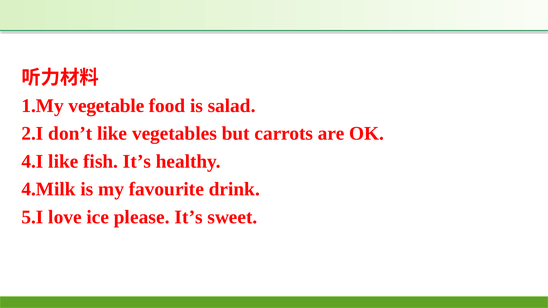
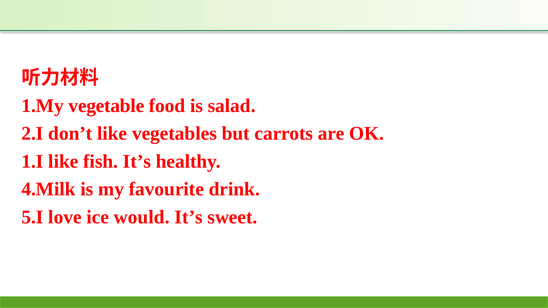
4.I: 4.I -> 1.I
please: please -> would
